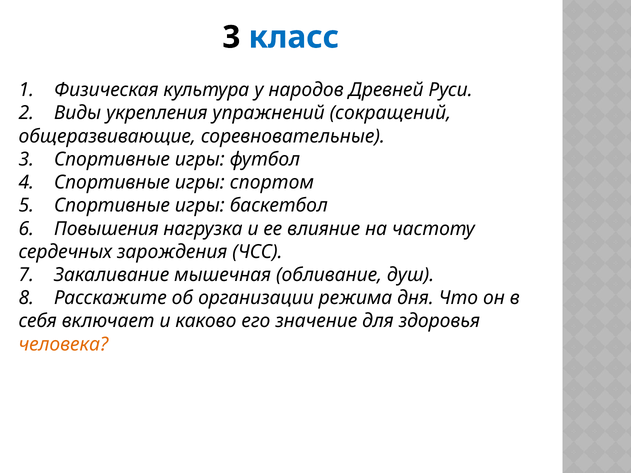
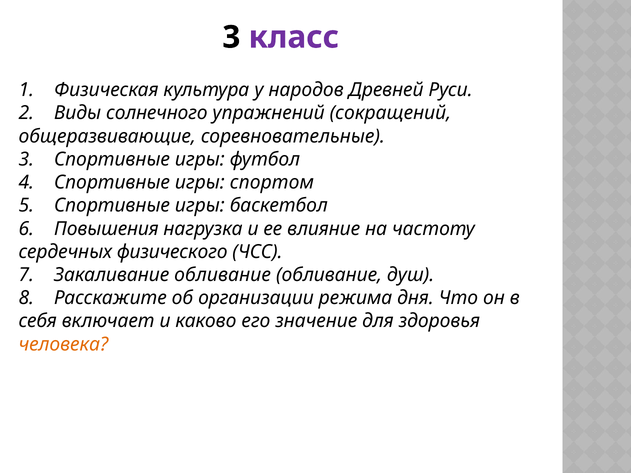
класс colour: blue -> purple
укрепления: укрепления -> солнечного
зарождения: зарождения -> физического
Закаливание мышечная: мышечная -> обливание
